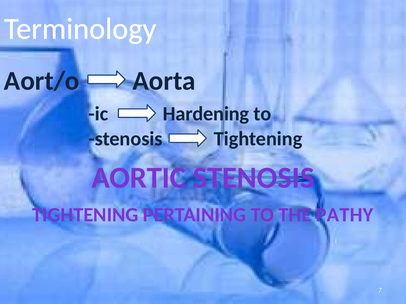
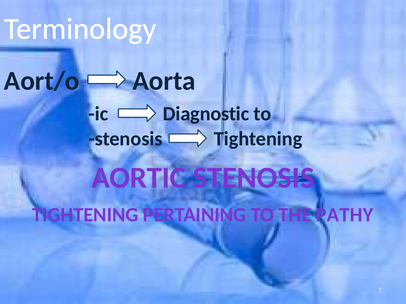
Hardening: Hardening -> Diagnostic
